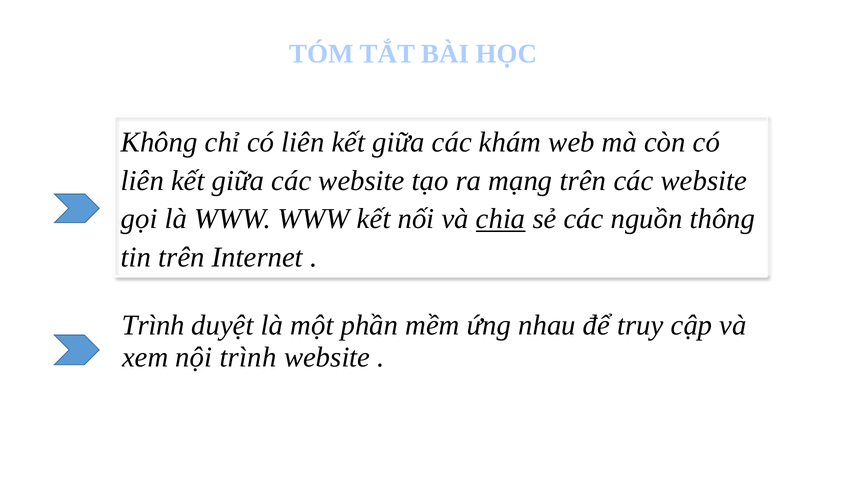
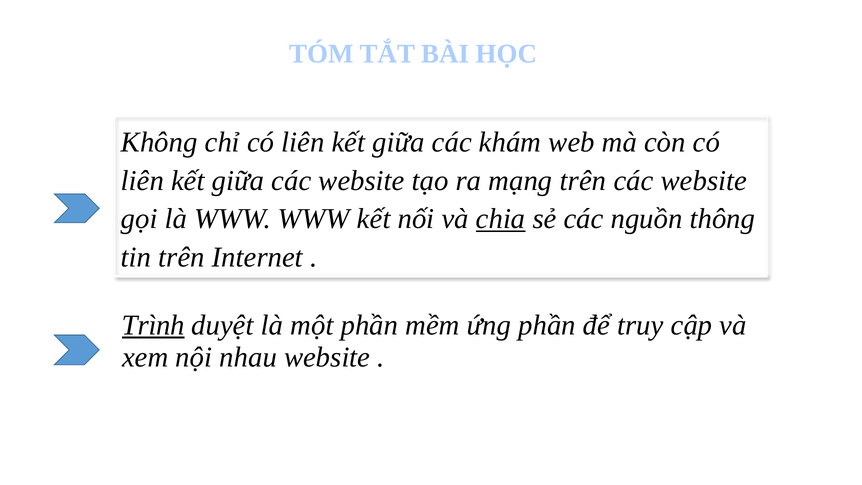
Trình at (153, 325) underline: none -> present
ứng nhau: nhau -> phần
nội trình: trình -> nhau
